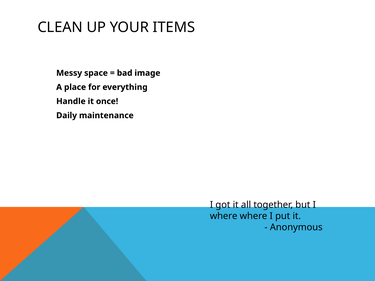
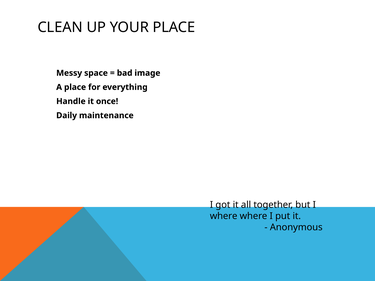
YOUR ITEMS: ITEMS -> PLACE
